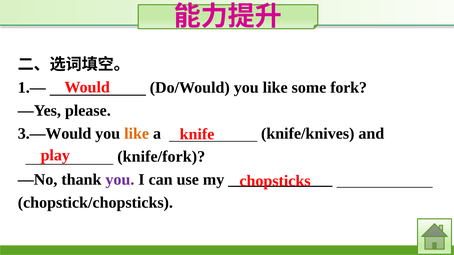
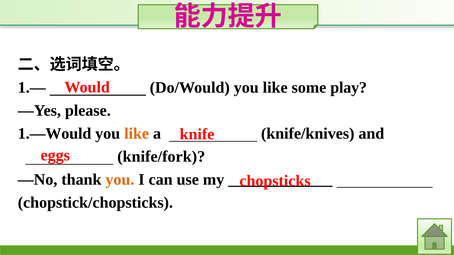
fork: fork -> play
3.—Would: 3.—Would -> 1.—Would
play: play -> eggs
you at (120, 180) colour: purple -> orange
